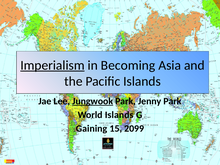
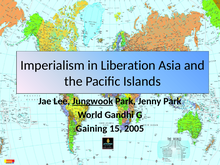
Imperialism underline: present -> none
Becoming: Becoming -> Liberation
World Islands: Islands -> Gandhi
2099: 2099 -> 2005
